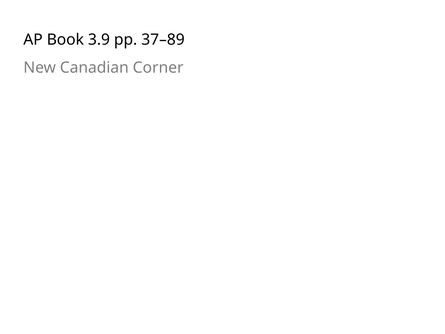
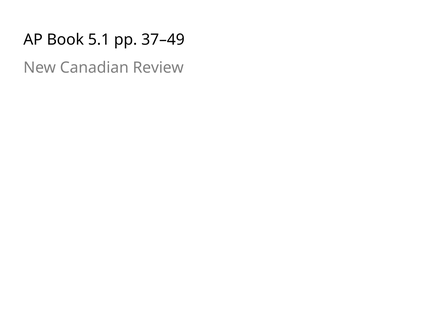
3.9: 3.9 -> 5.1
37–89: 37–89 -> 37–49
Corner: Corner -> Review
